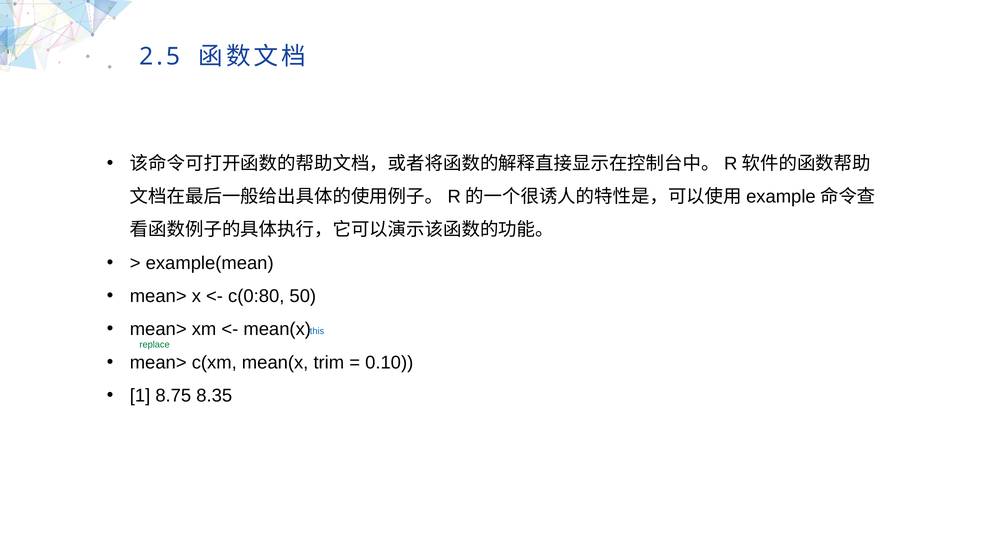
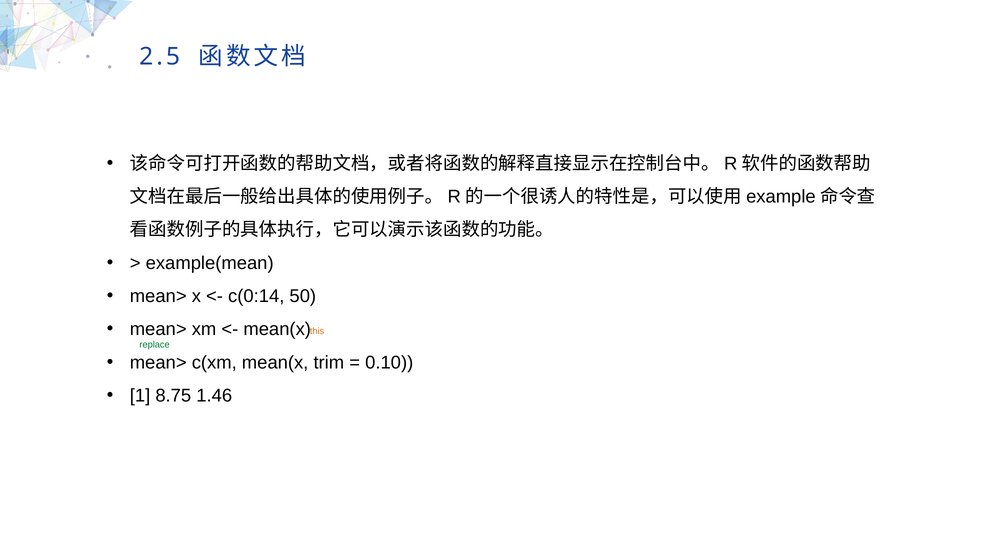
c(0:80: c(0:80 -> c(0:14
this at (317, 331) colour: blue -> orange
8.35: 8.35 -> 1.46
